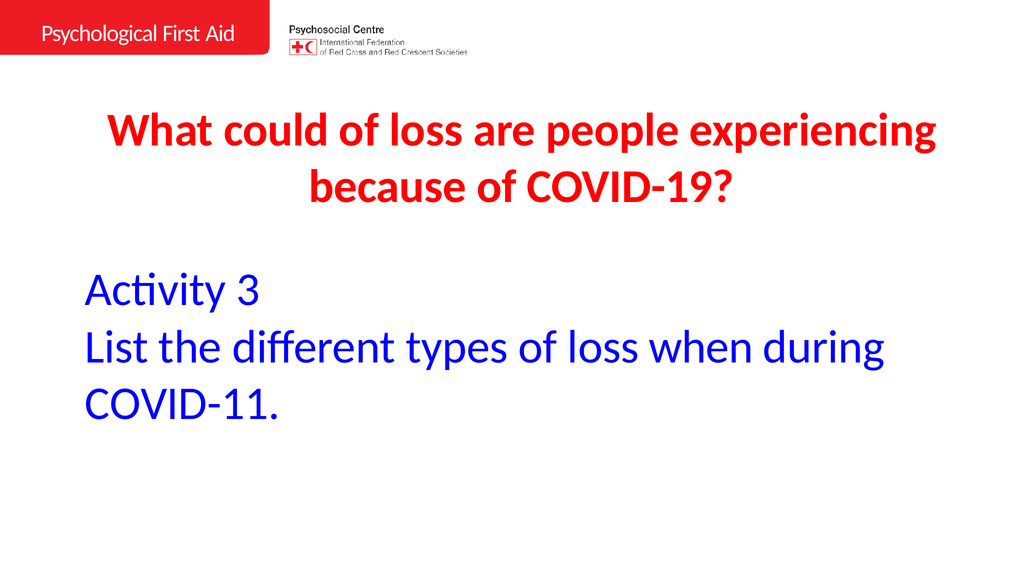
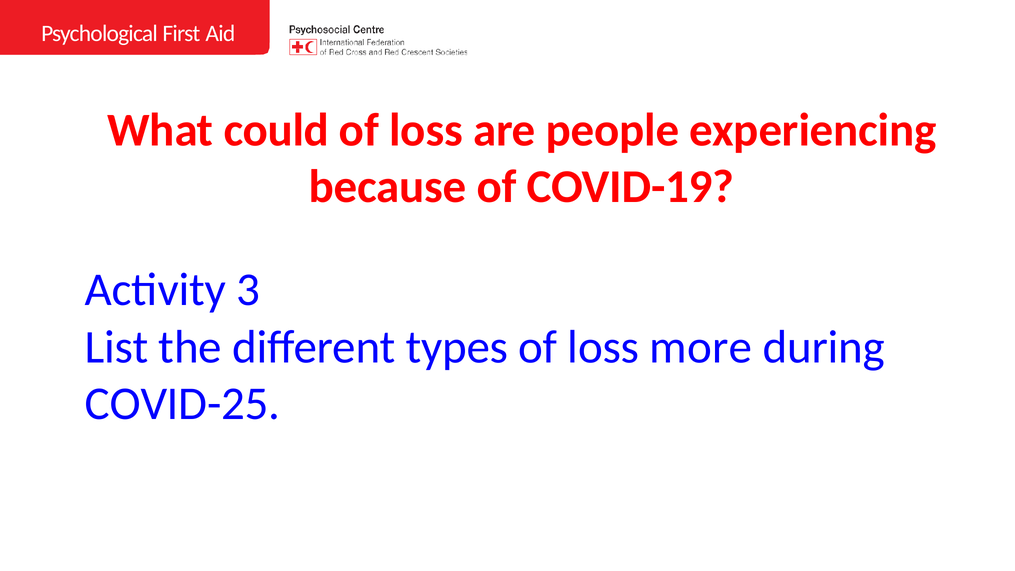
when: when -> more
COVID-11: COVID-11 -> COVID-25
